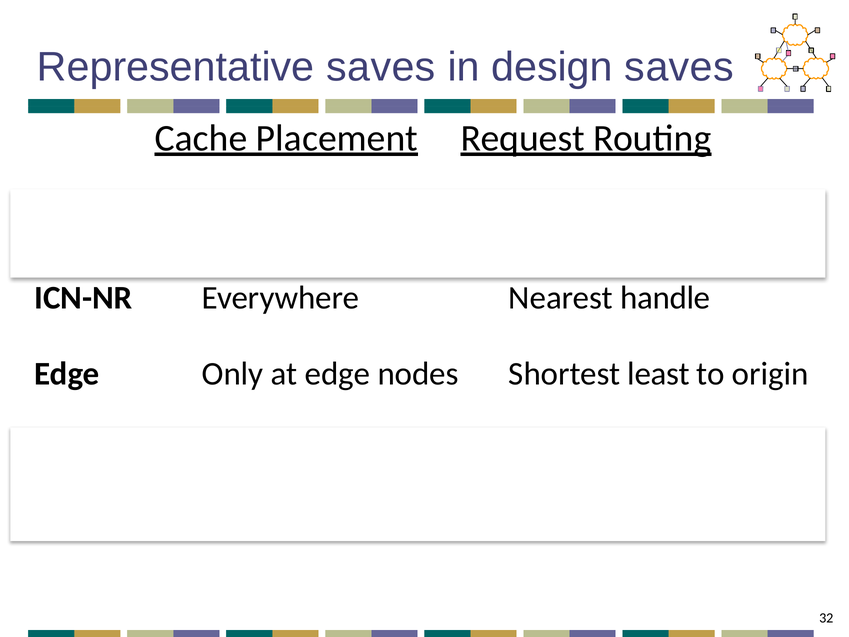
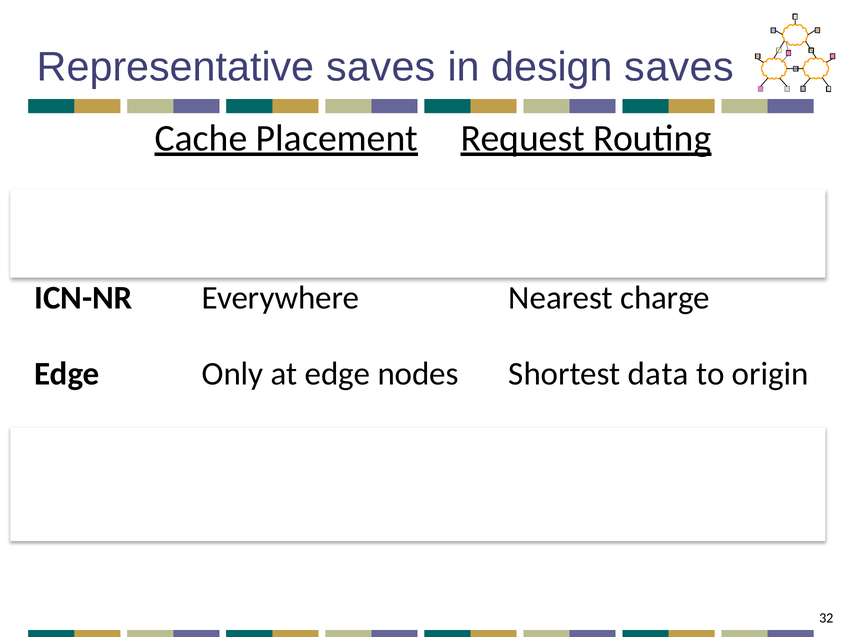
handle: handle -> charge
least: least -> data
